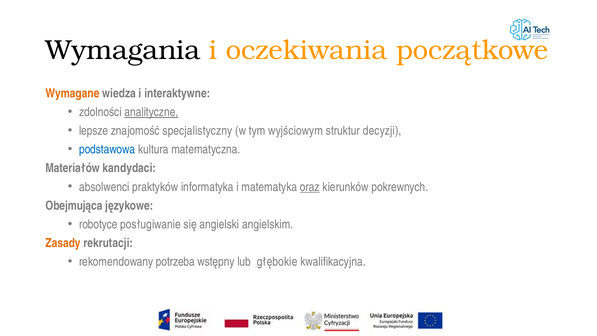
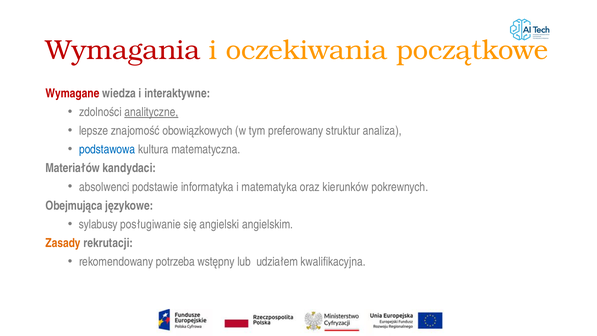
Wymagania colour: black -> red
Wymagane colour: orange -> red
specjalistyczny: specjalistyczny -> obowiązkowych
wyjściowym: wyjściowym -> preferowany
decyzji: decyzji -> analiza
praktyków: praktyków -> podstawie
oraz underline: present -> none
robotyce: robotyce -> sylabusy
głębokie: głębokie -> udziałem
